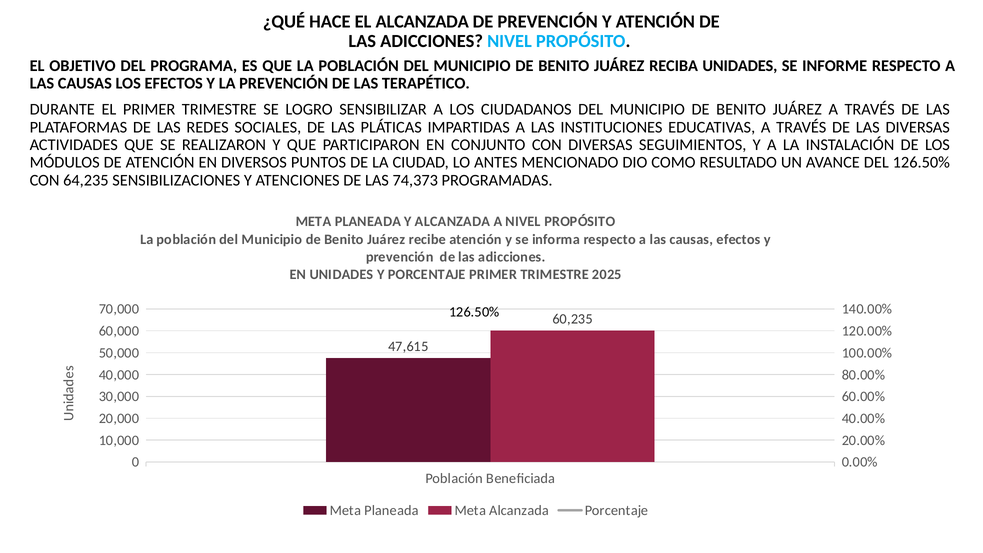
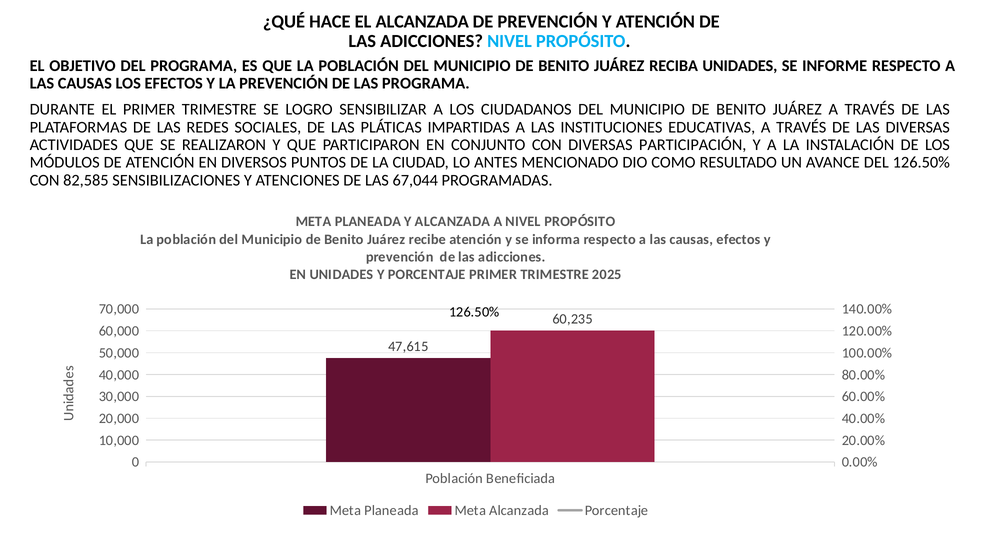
LAS TERAPÉTICO: TERAPÉTICO -> PROGRAMA
SEGUIMIENTOS: SEGUIMIENTOS -> PARTICIPACIÓN
64,235: 64,235 -> 82,585
74,373: 74,373 -> 67,044
